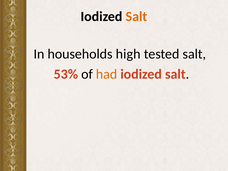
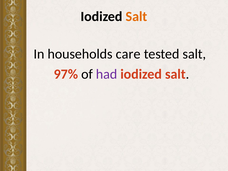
high: high -> care
53%: 53% -> 97%
had colour: orange -> purple
